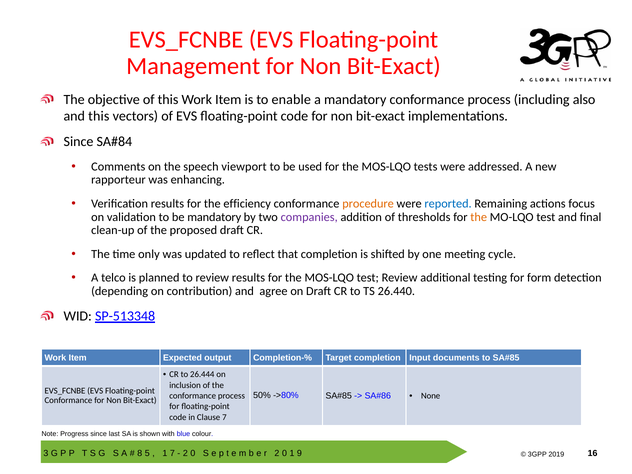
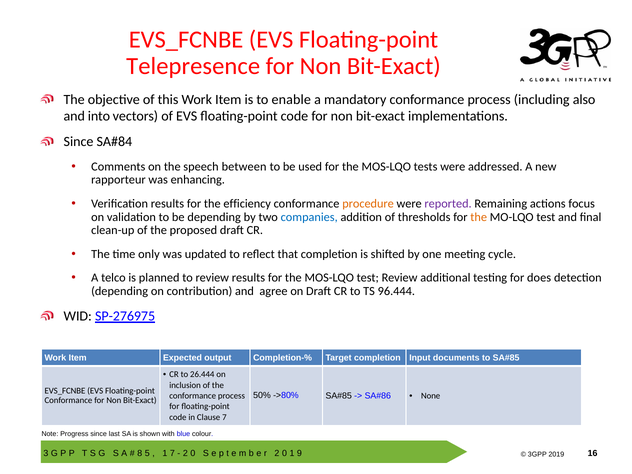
Management: Management -> Telepresence
and this: this -> into
viewport: viewport -> between
reported colour: blue -> purple
be mandatory: mandatory -> depending
companies colour: purple -> blue
form: form -> does
26.440: 26.440 -> 96.444
SP-513348: SP-513348 -> SP-276975
